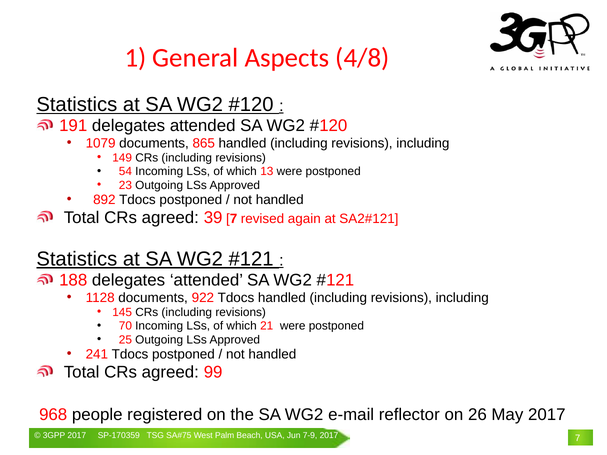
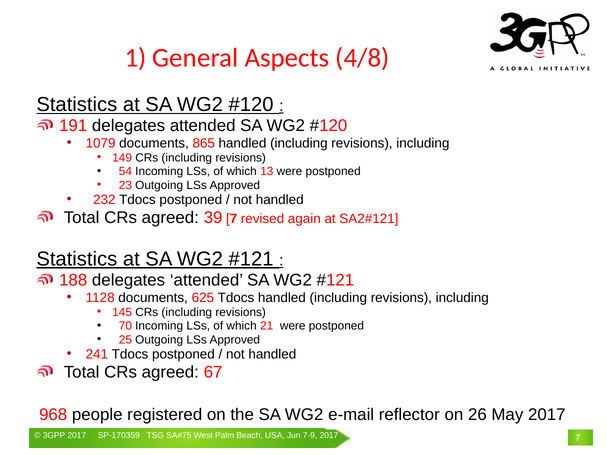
892: 892 -> 232
922: 922 -> 625
99: 99 -> 67
